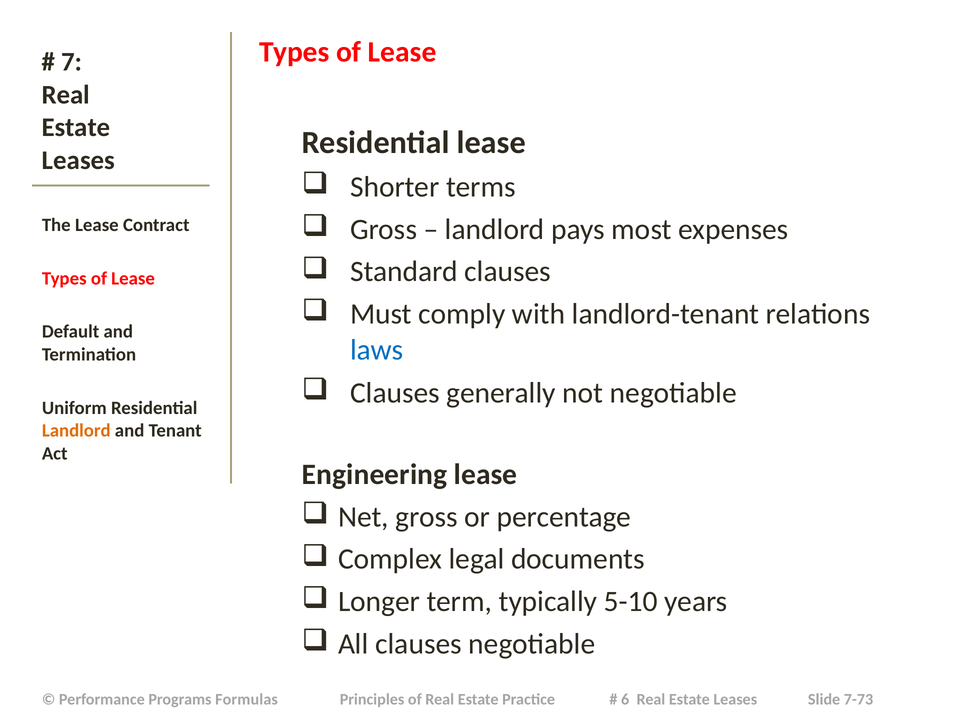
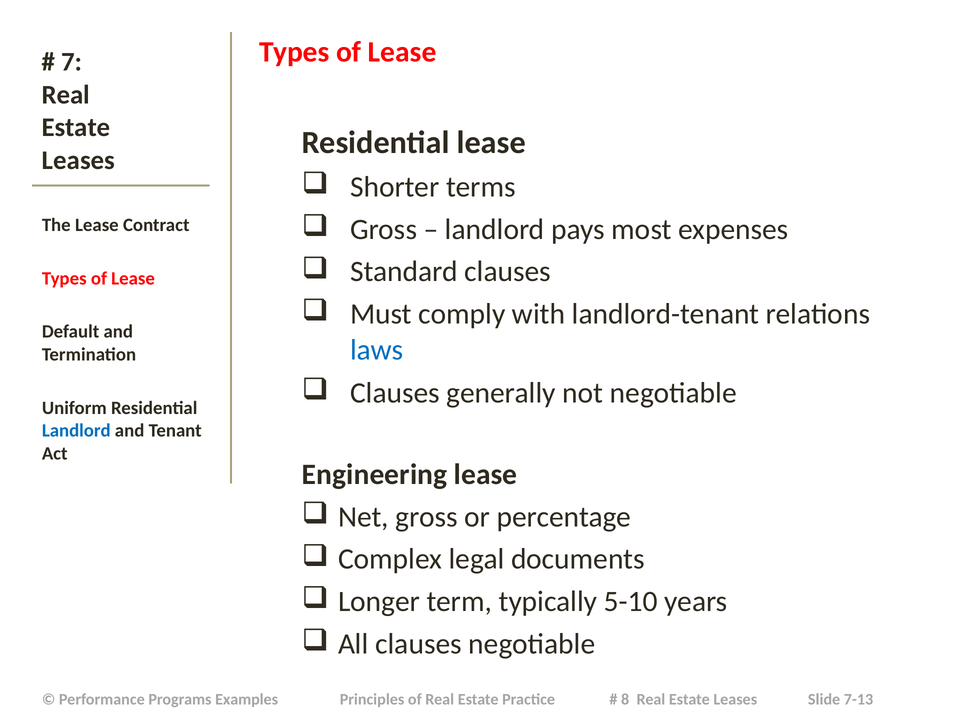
Landlord at (76, 431) colour: orange -> blue
Formulas: Formulas -> Examples
6: 6 -> 8
7-73: 7-73 -> 7-13
